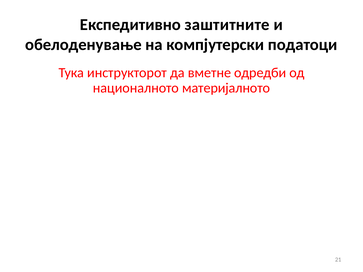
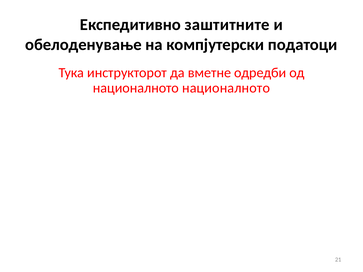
националното материјалното: материјалното -> националното
